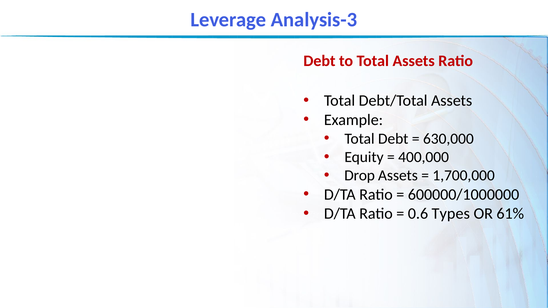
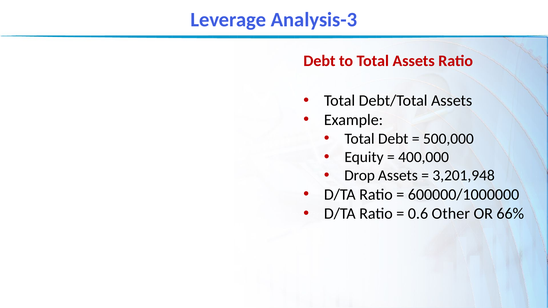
630,000: 630,000 -> 500,000
1,700,000: 1,700,000 -> 3,201,948
Types: Types -> Other
61%: 61% -> 66%
